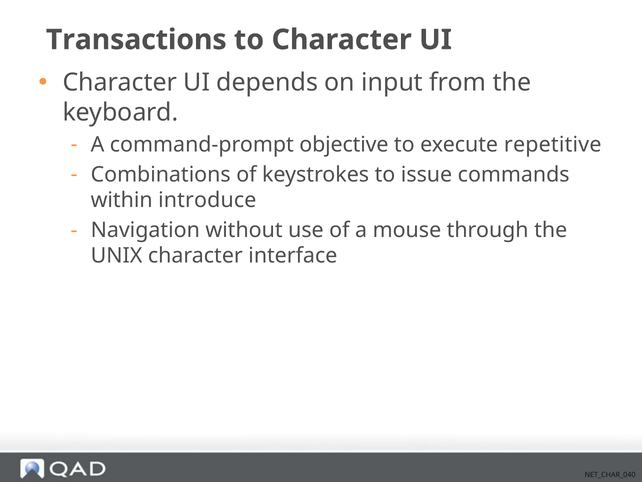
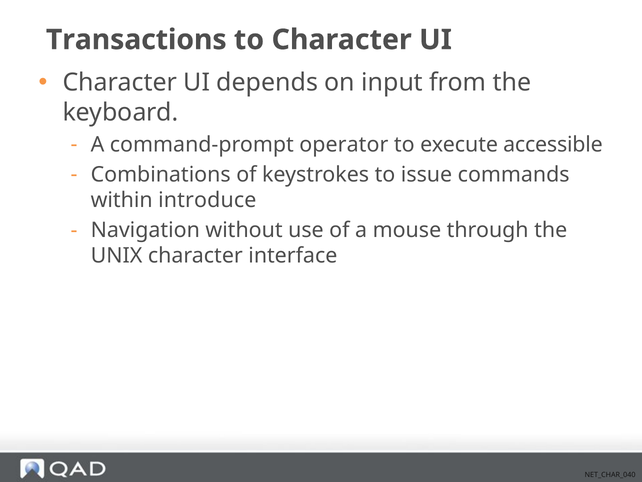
objective: objective -> operator
repetitive: repetitive -> accessible
